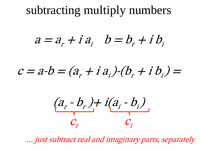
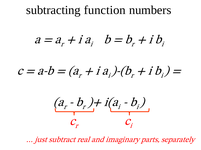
multiply: multiply -> function
